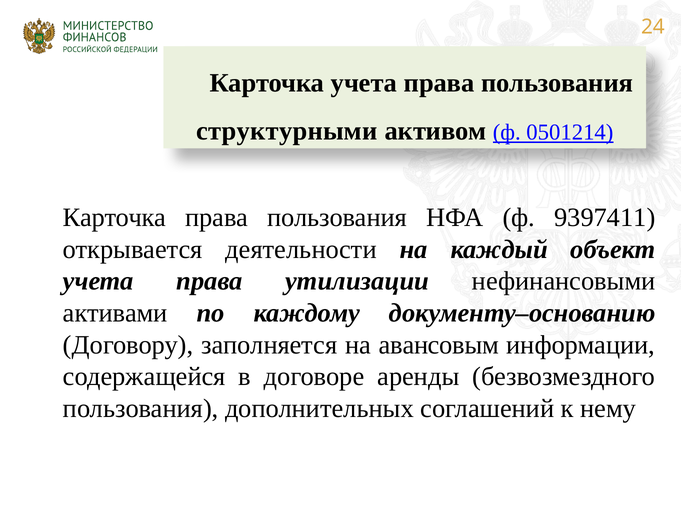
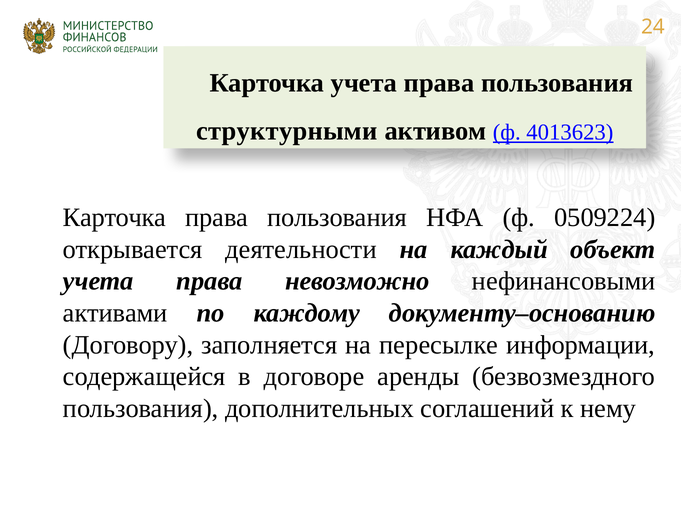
0501214: 0501214 -> 4013623
9397411: 9397411 -> 0509224
утилизации: утилизации -> невозможно
авансовым: авансовым -> пересылке
